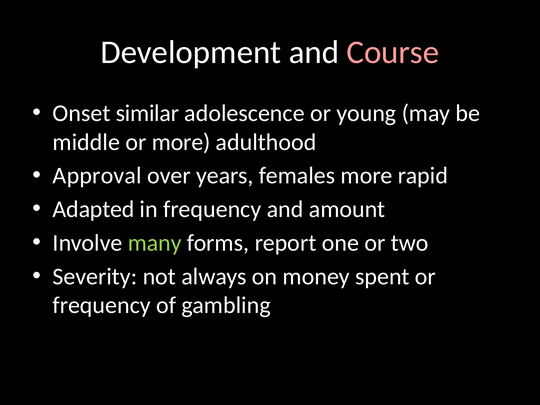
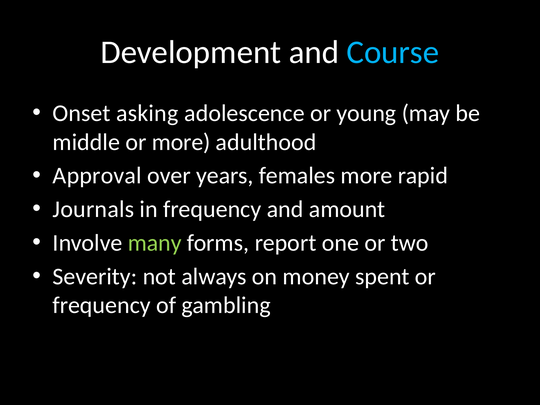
Course colour: pink -> light blue
similar: similar -> asking
Adapted: Adapted -> Journals
